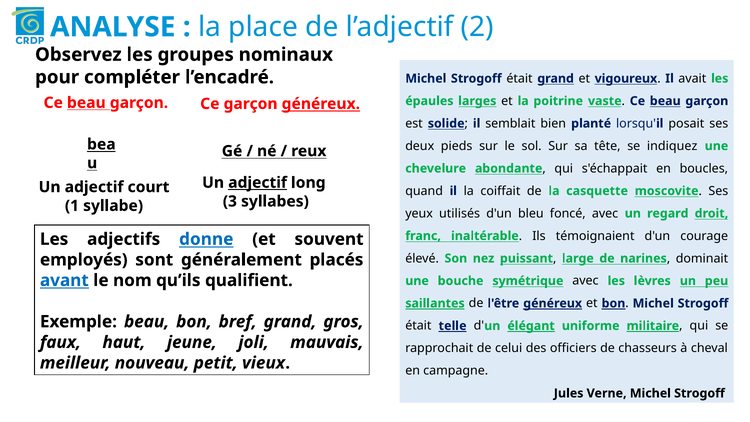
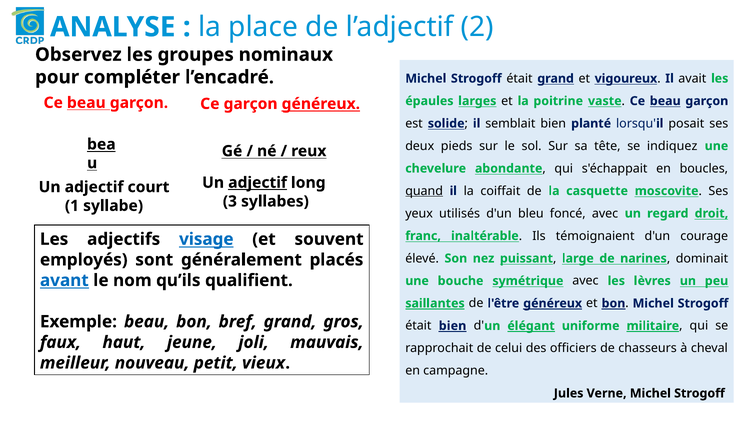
quand underline: none -> present
donne: donne -> visage
était telle: telle -> bien
